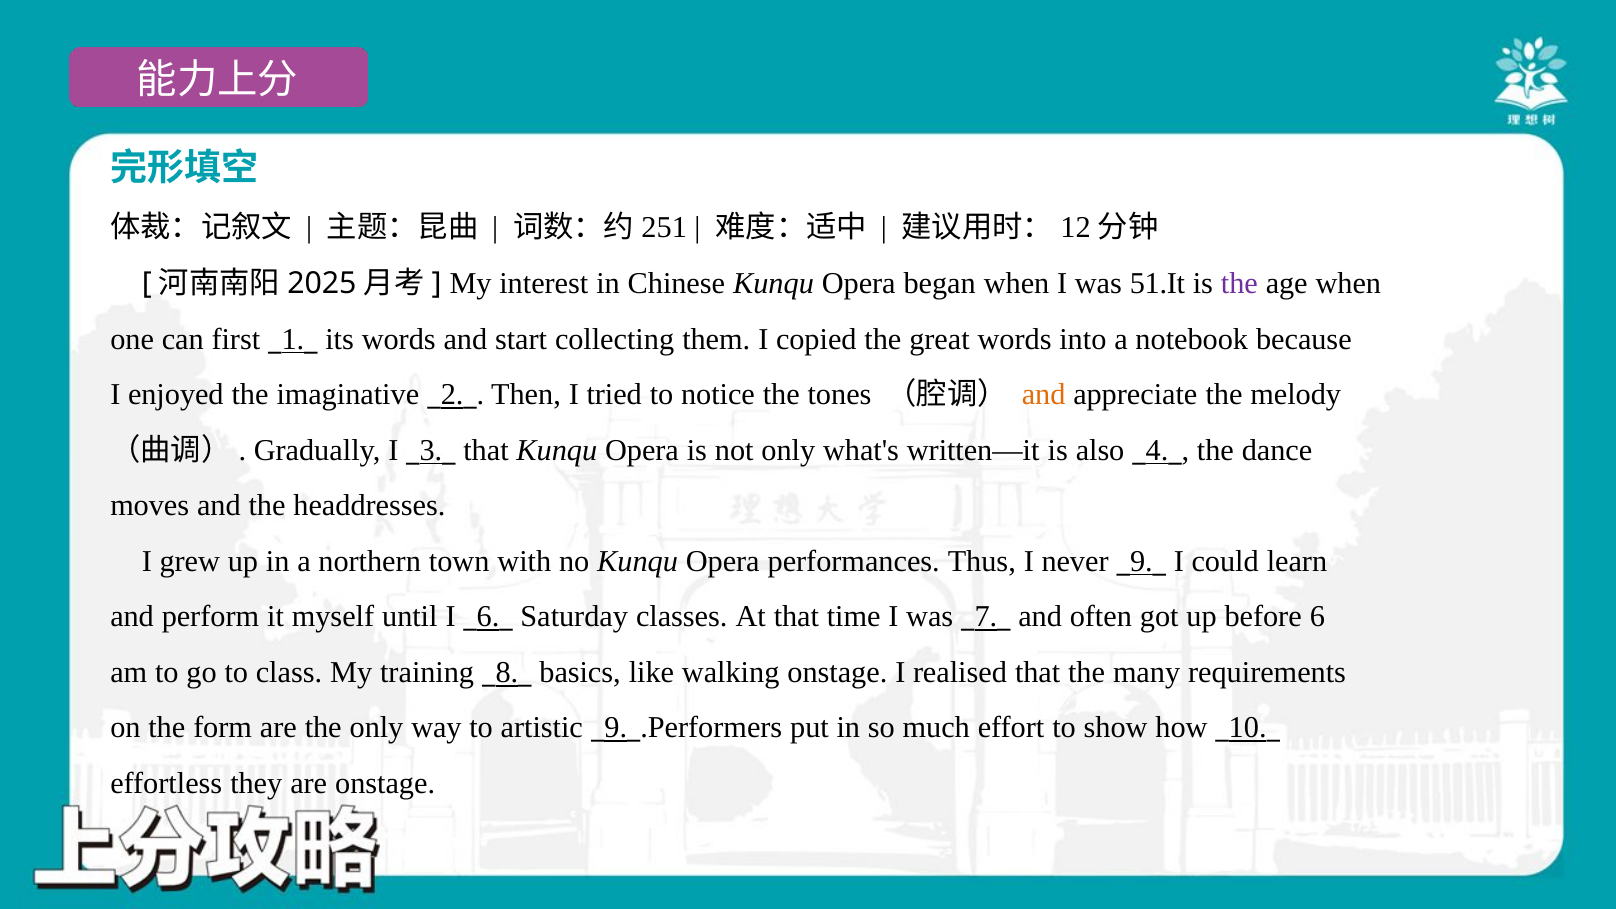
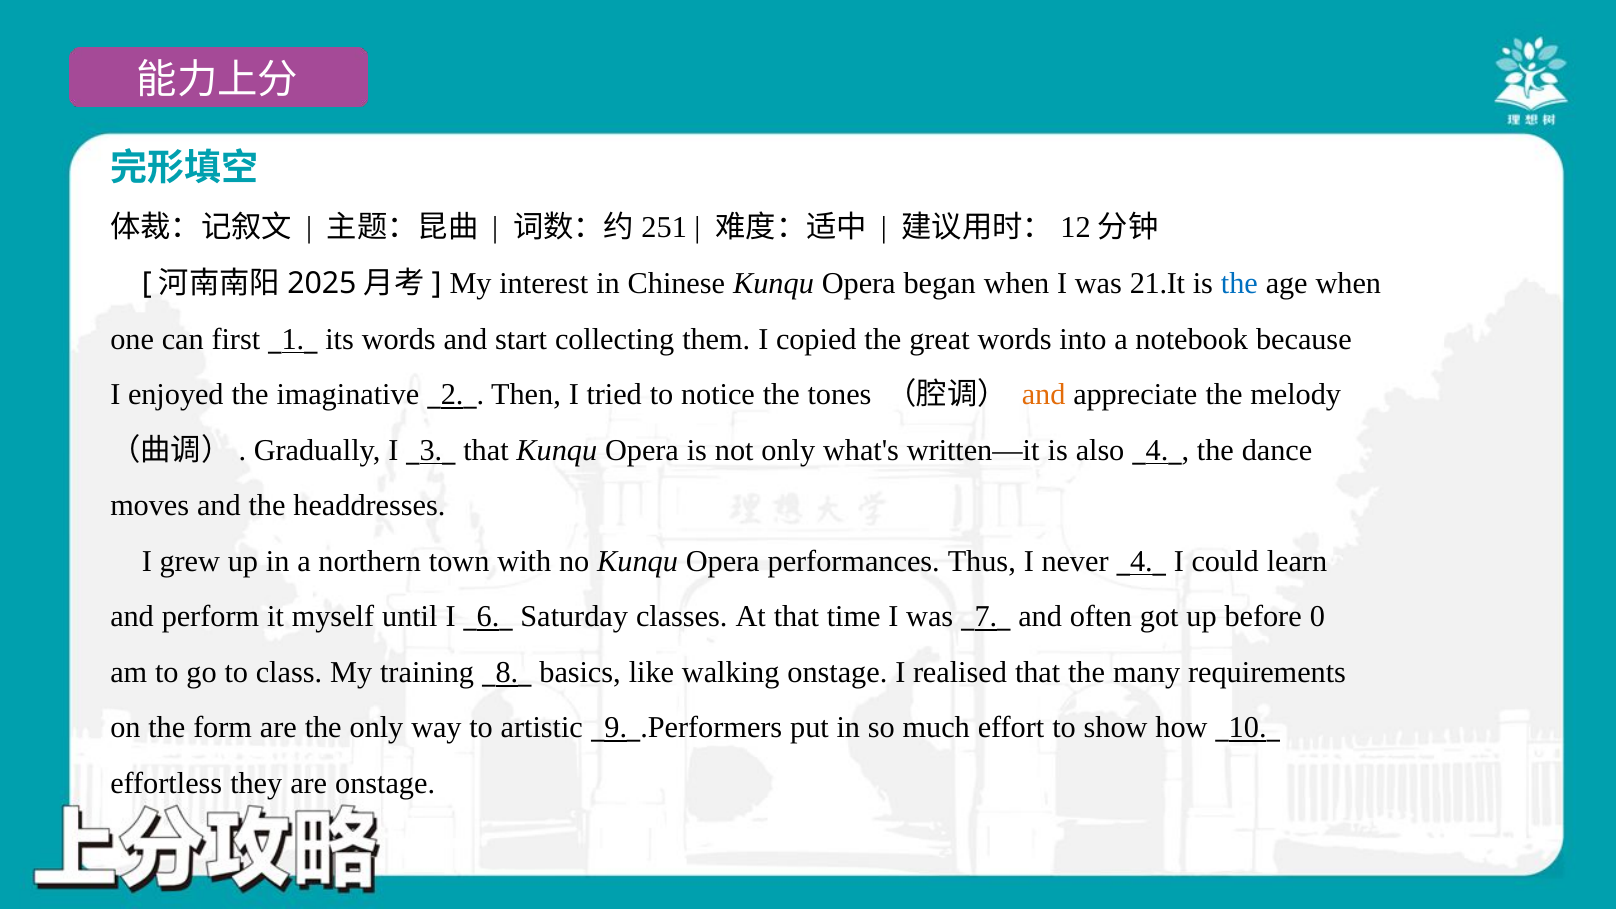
51.It: 51.It -> 21.It
the at (1239, 284) colour: purple -> blue
9 at (1141, 561): 9 -> 4
before 6: 6 -> 0
